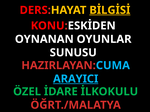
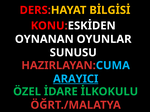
BİLGİSİ underline: present -> none
